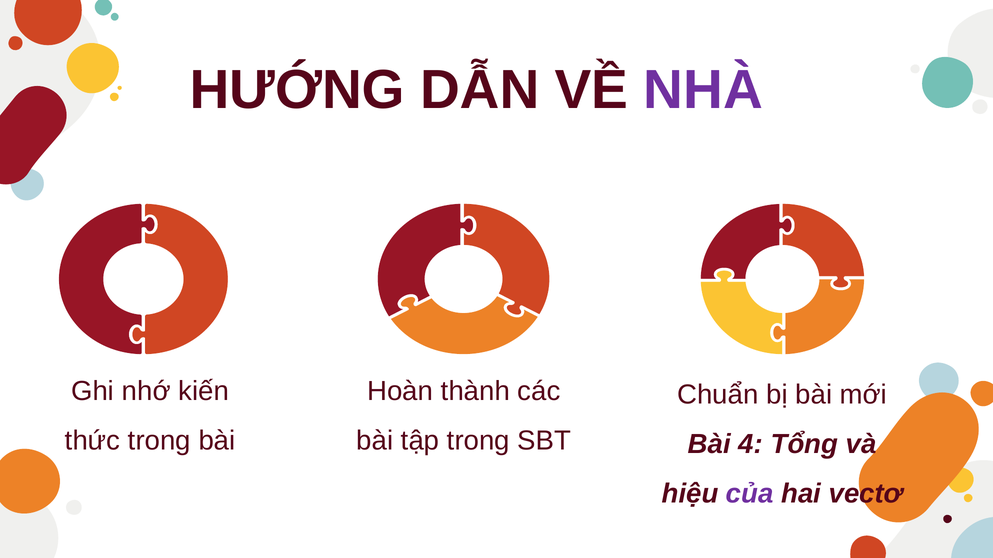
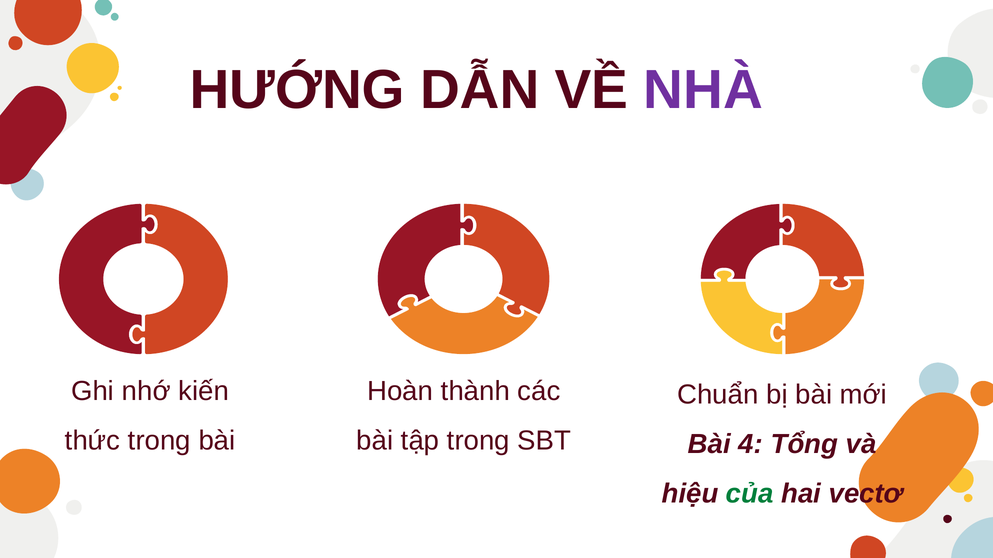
của colour: purple -> green
